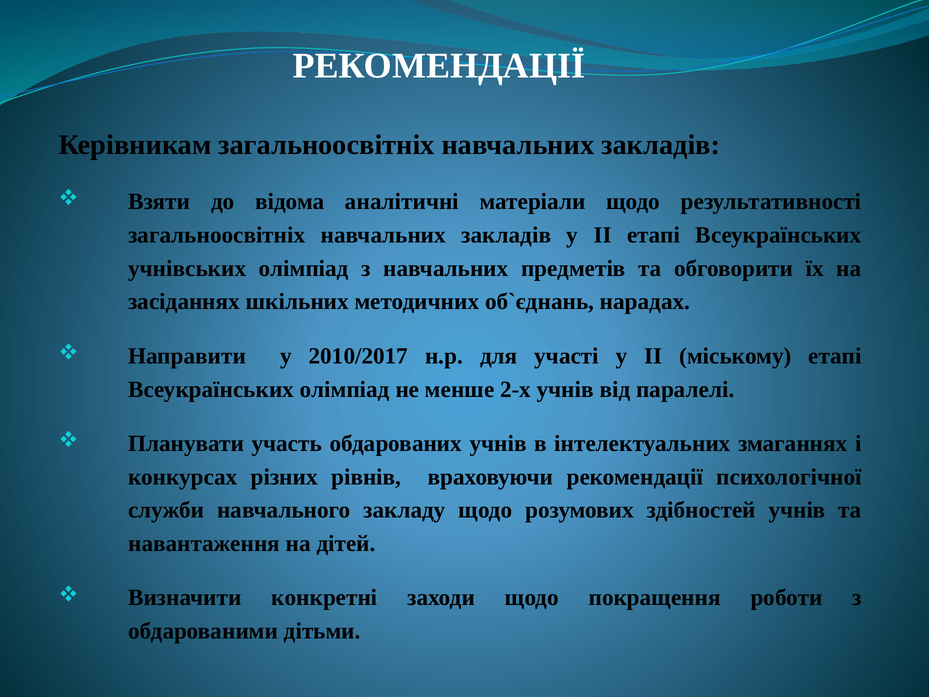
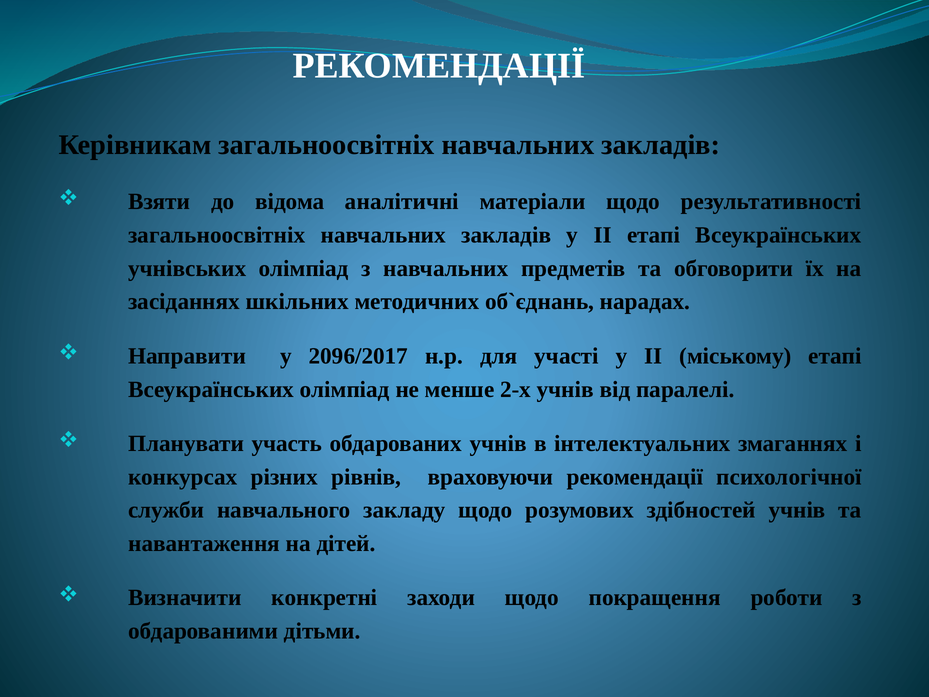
2010/2017: 2010/2017 -> 2096/2017
